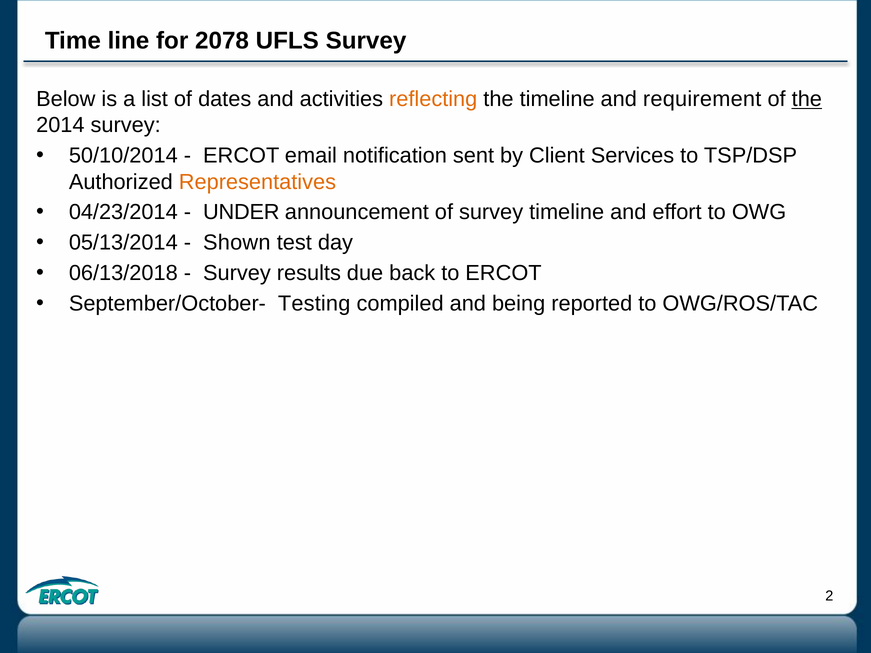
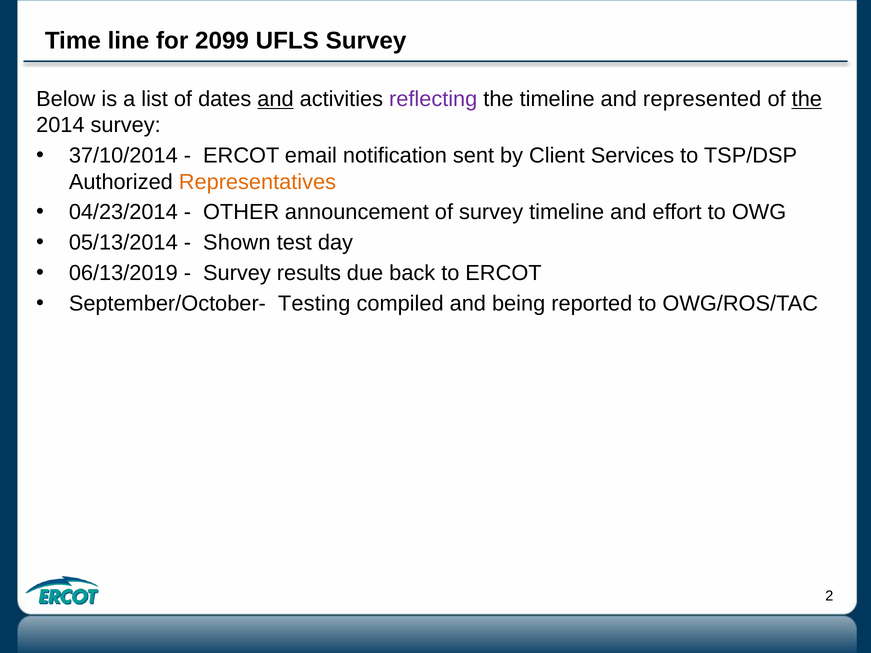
2078: 2078 -> 2099
and at (275, 99) underline: none -> present
reflecting colour: orange -> purple
requirement: requirement -> represented
50/10/2014: 50/10/2014 -> 37/10/2014
UNDER: UNDER -> OTHER
06/13/2018: 06/13/2018 -> 06/13/2019
